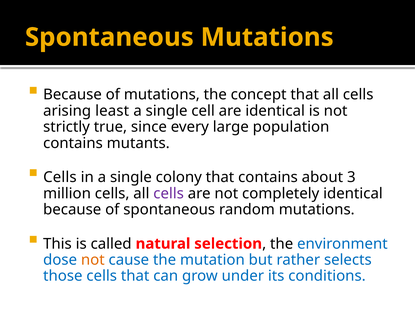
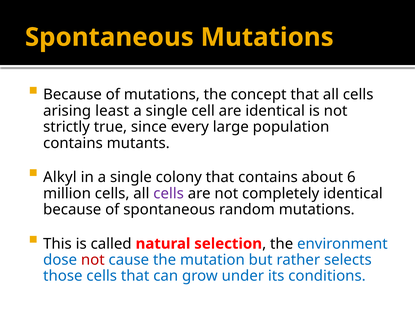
Cells at (60, 177): Cells -> Alkyl
3: 3 -> 6
not at (93, 260) colour: orange -> red
